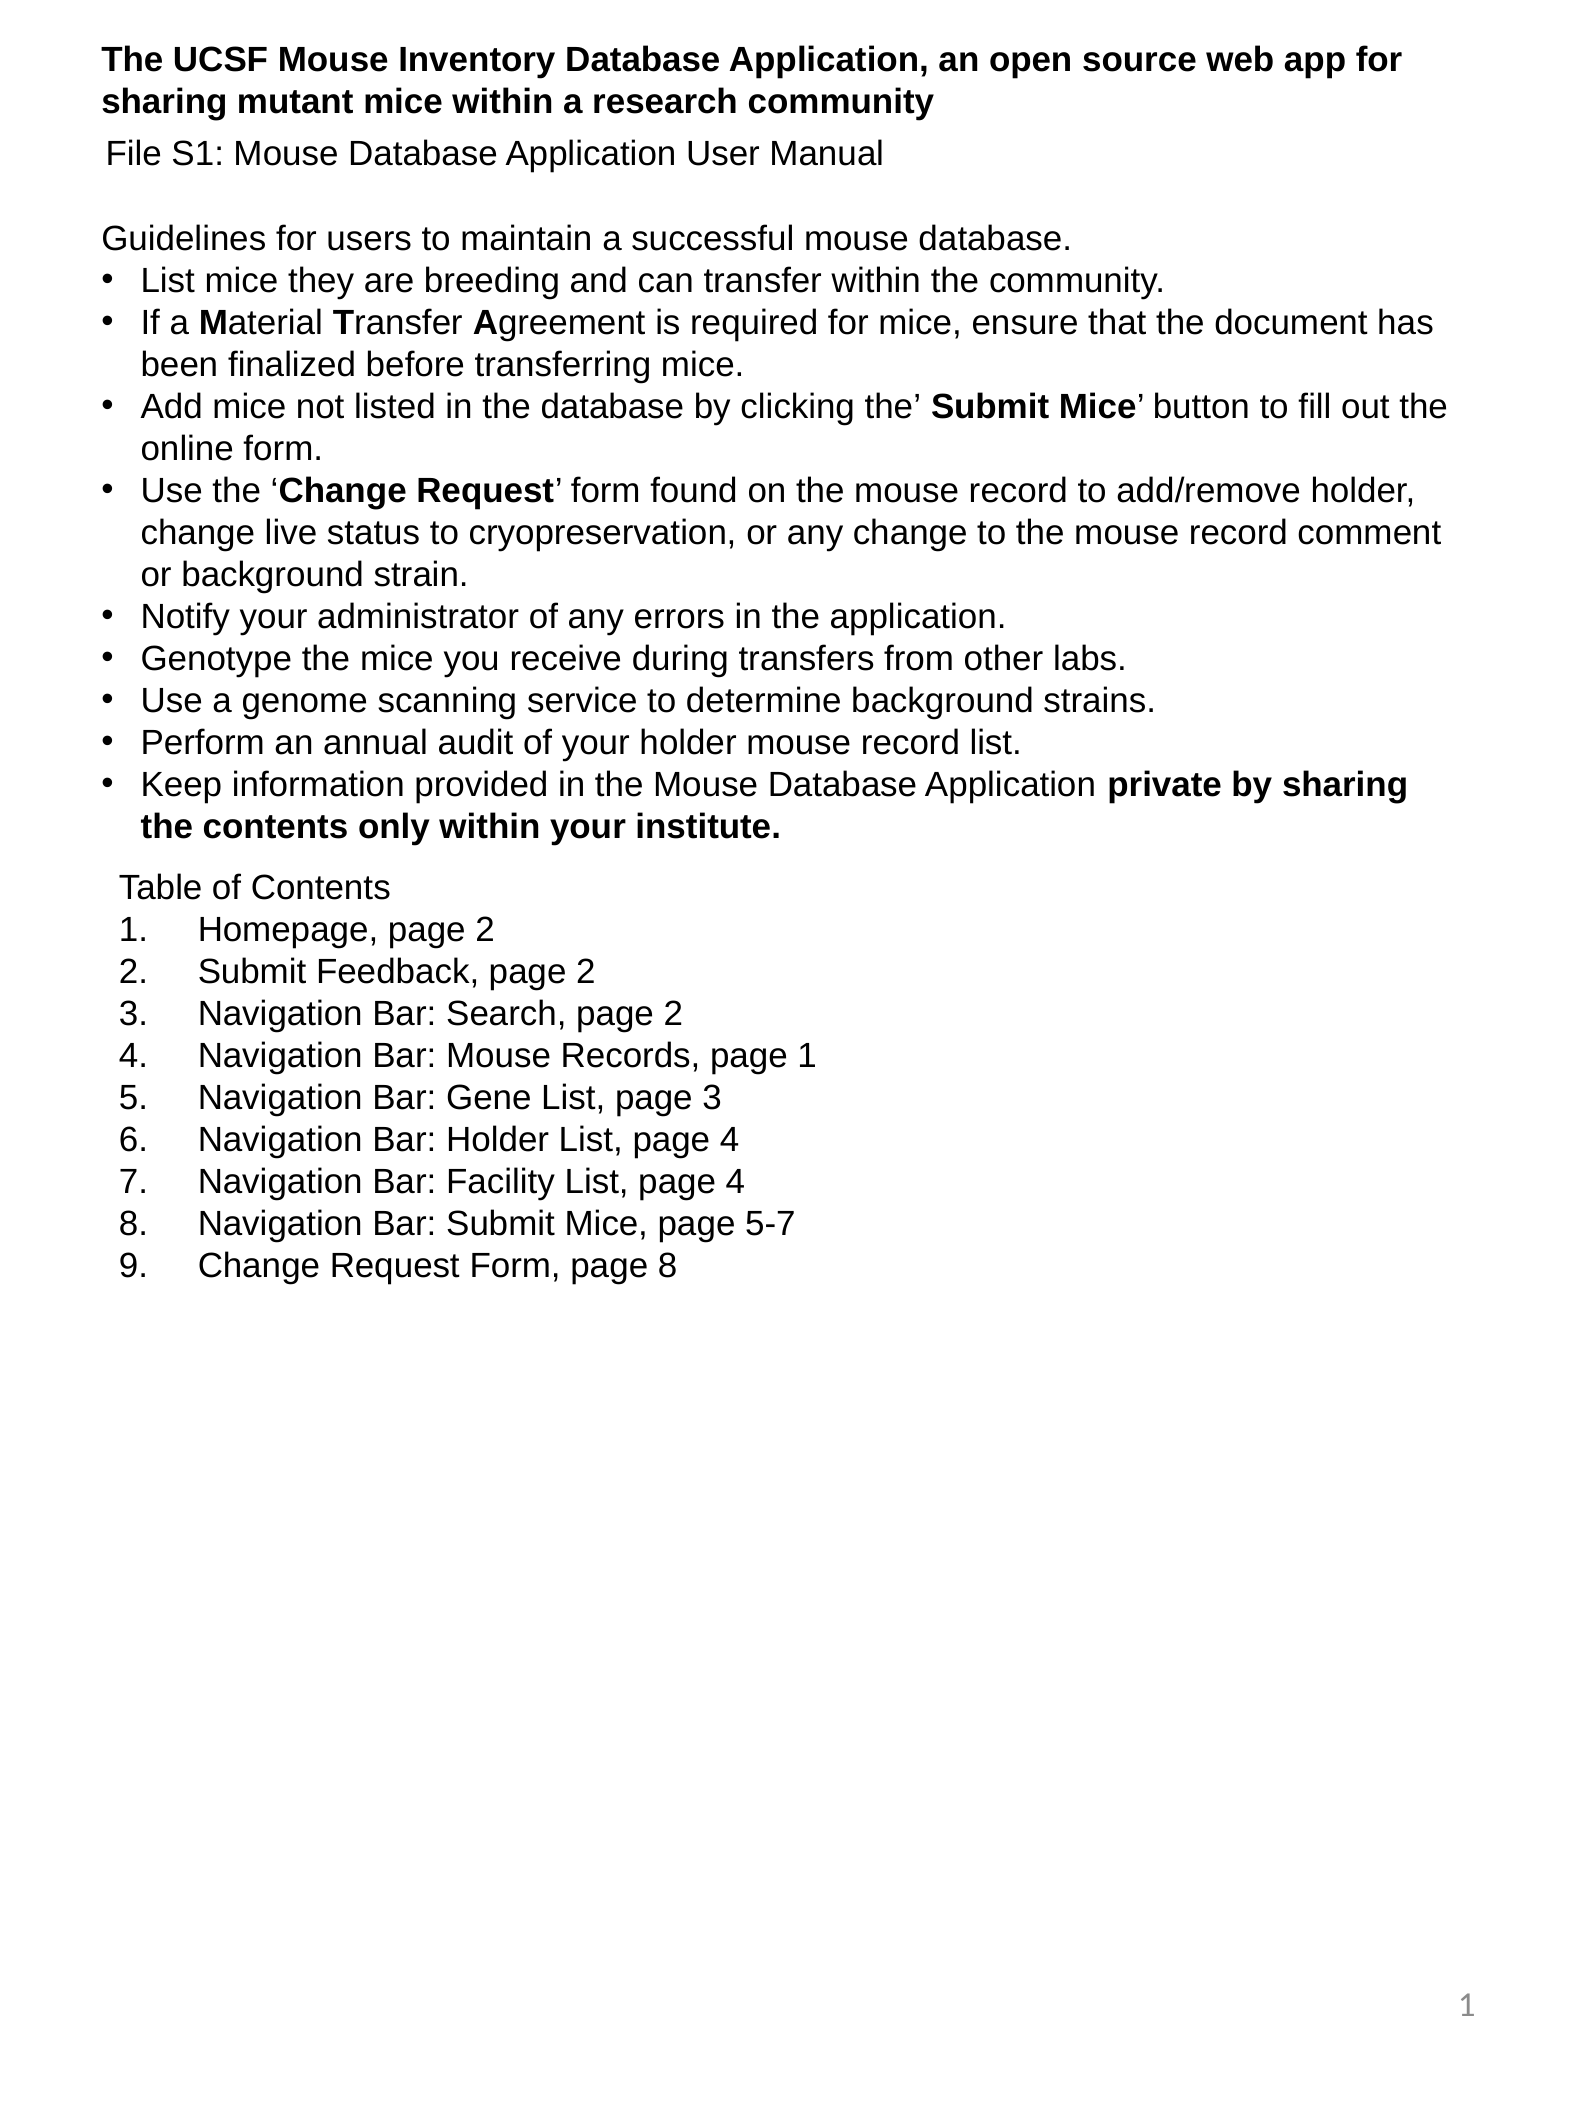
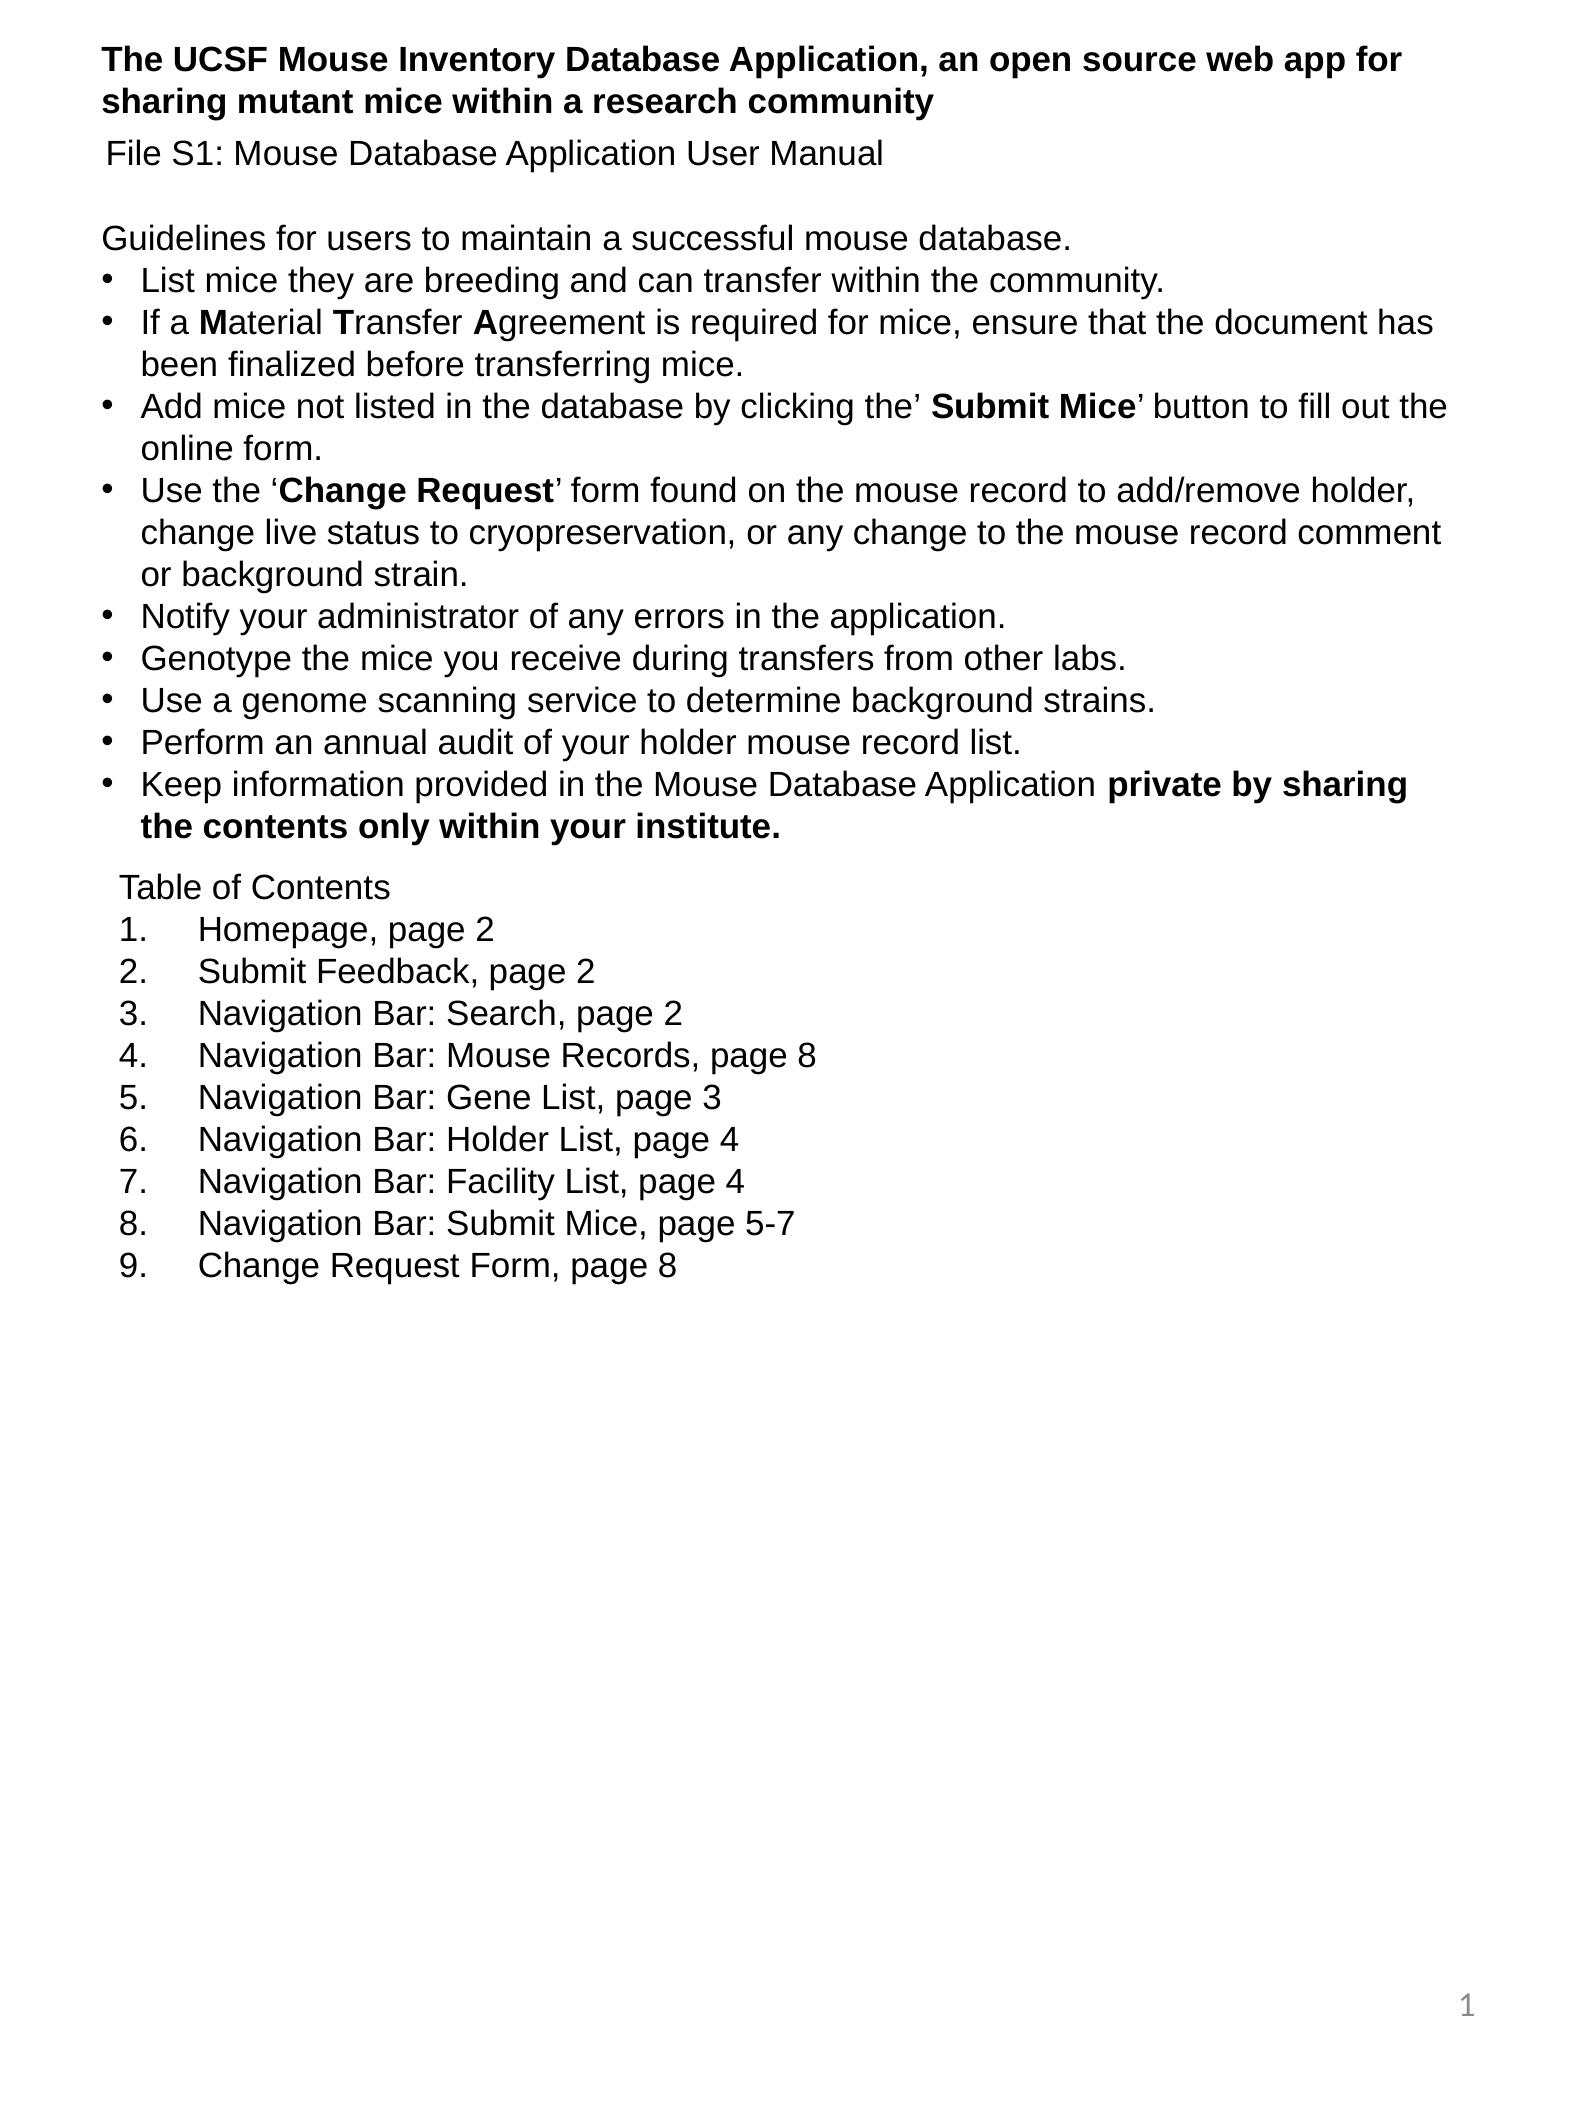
Records page 1: 1 -> 8
